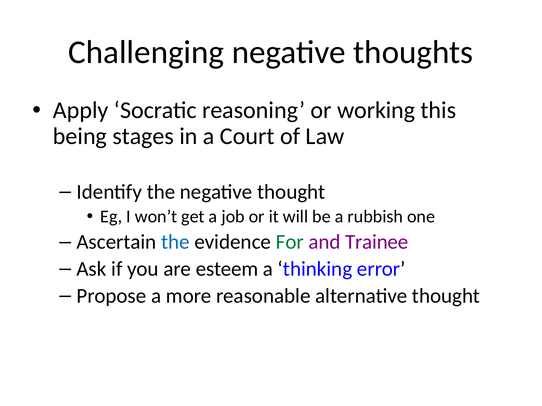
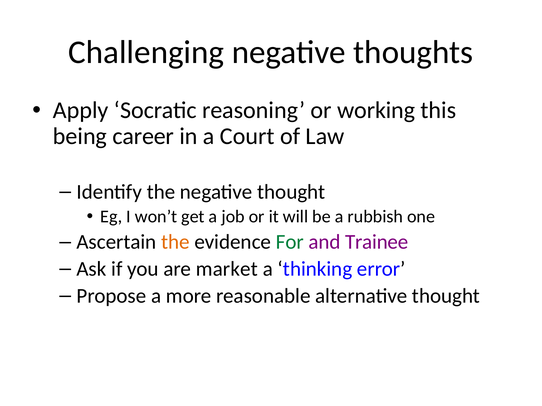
stages: stages -> career
the at (175, 242) colour: blue -> orange
esteem: esteem -> market
